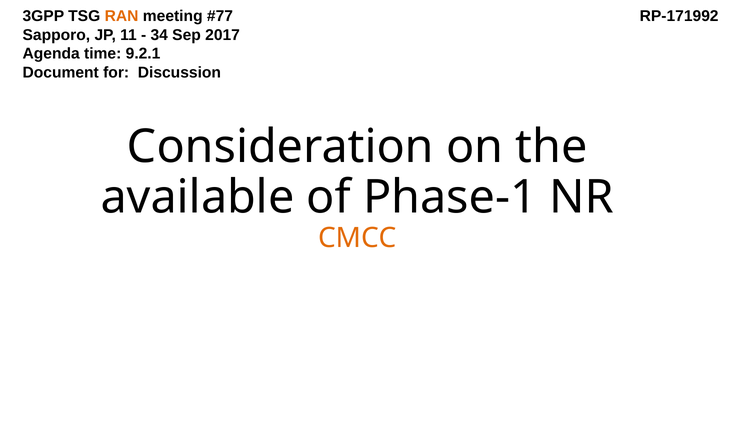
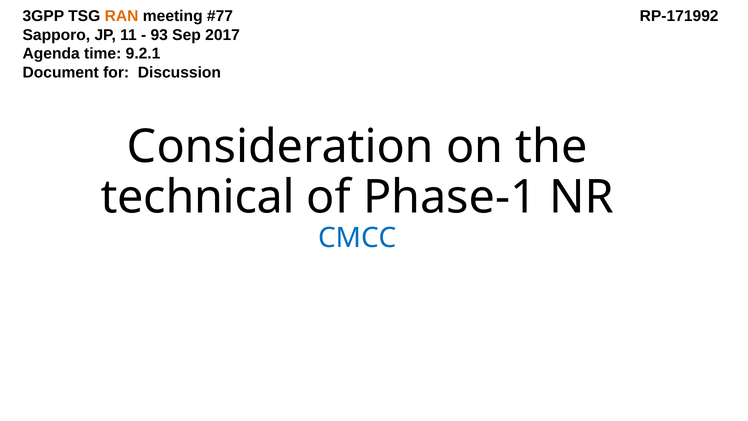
34: 34 -> 93
available: available -> technical
CMCC colour: orange -> blue
